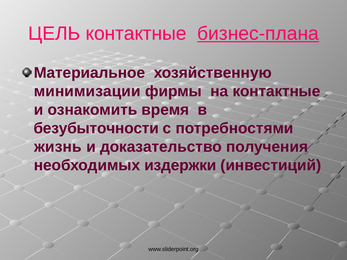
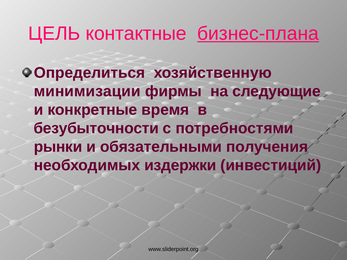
Материальное: Материальное -> Определиться
на контактные: контактные -> следующие
ознакомить: ознакомить -> конкретные
жизнь: жизнь -> рынки
доказательство: доказательство -> обязательными
